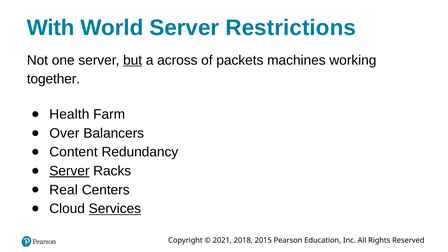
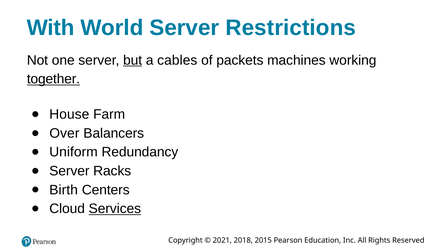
across: across -> cables
together underline: none -> present
Health: Health -> House
Content: Content -> Uniform
Server at (69, 171) underline: present -> none
Real: Real -> Birth
